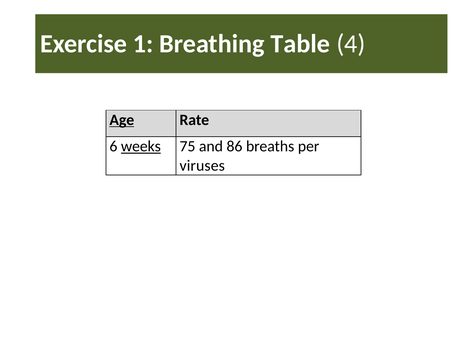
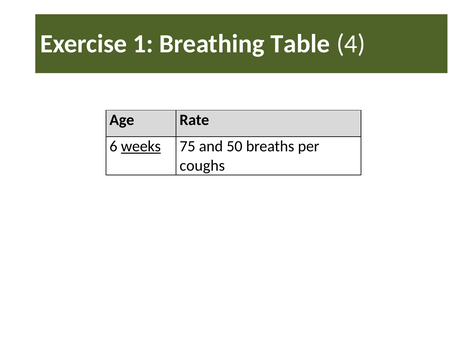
Age underline: present -> none
86: 86 -> 50
viruses: viruses -> coughs
